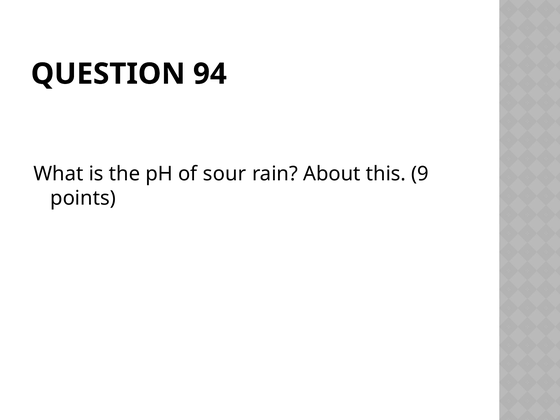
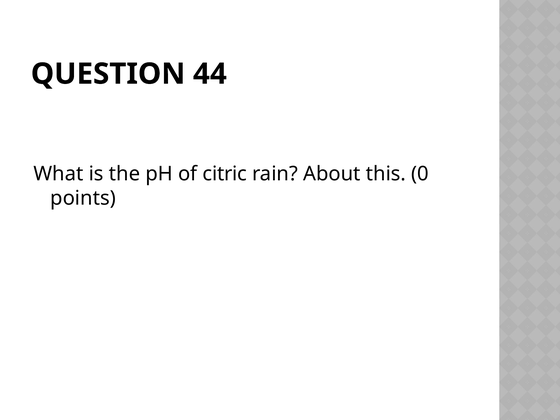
94: 94 -> 44
sour: sour -> citric
9: 9 -> 0
